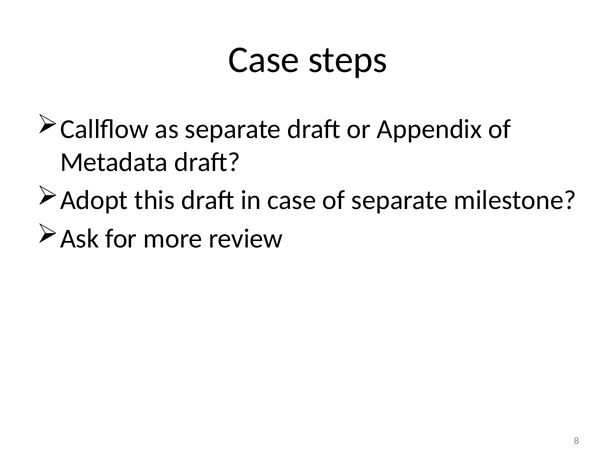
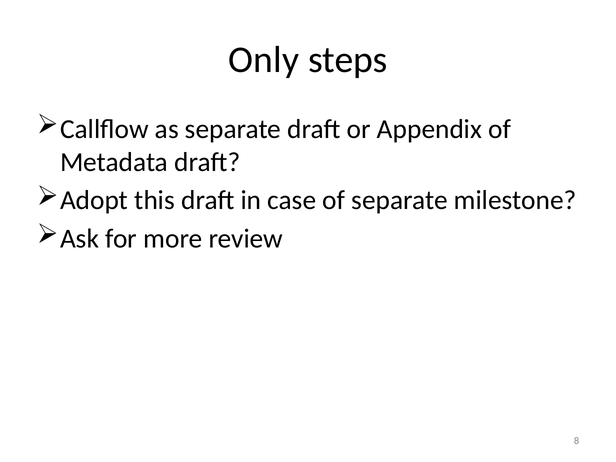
Case at (264, 60): Case -> Only
